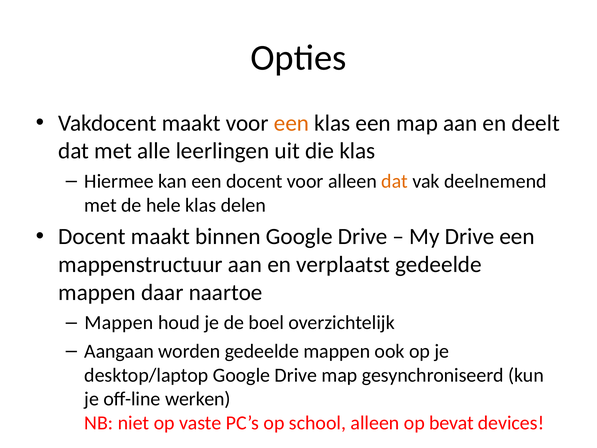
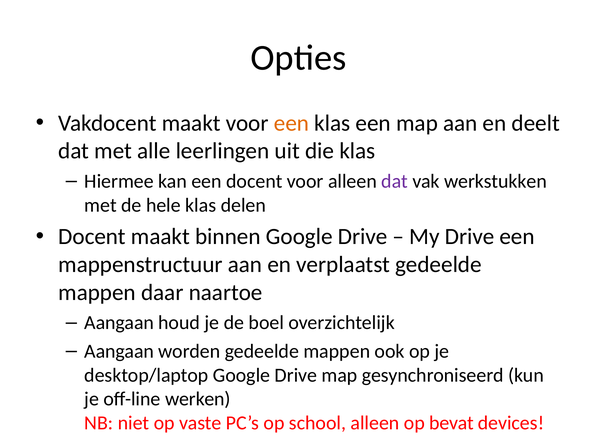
dat at (395, 181) colour: orange -> purple
deelnemend: deelnemend -> werkstukken
Mappen at (119, 323): Mappen -> Aangaan
